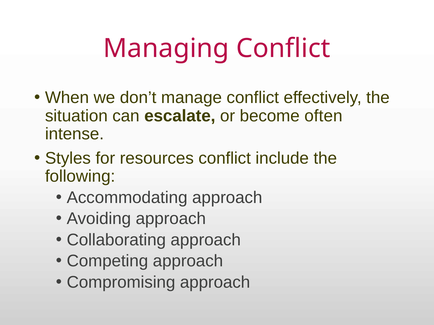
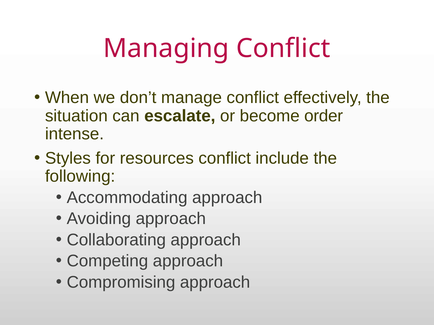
often: often -> order
